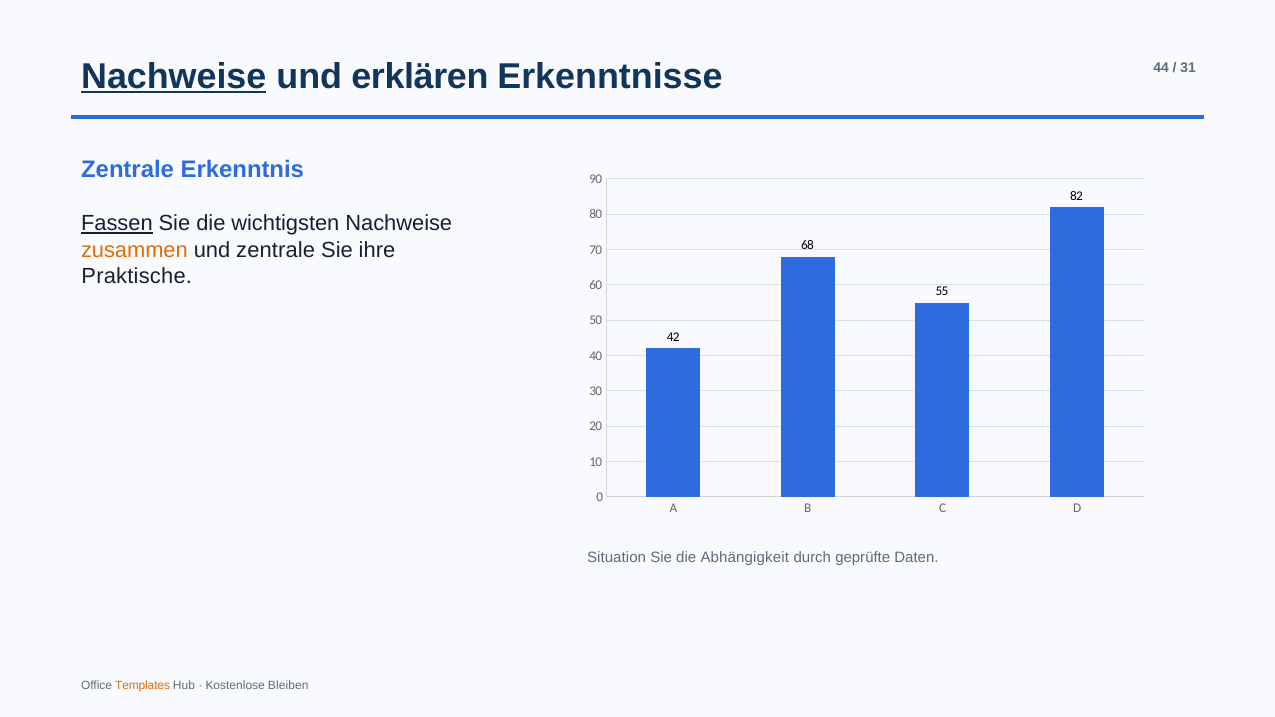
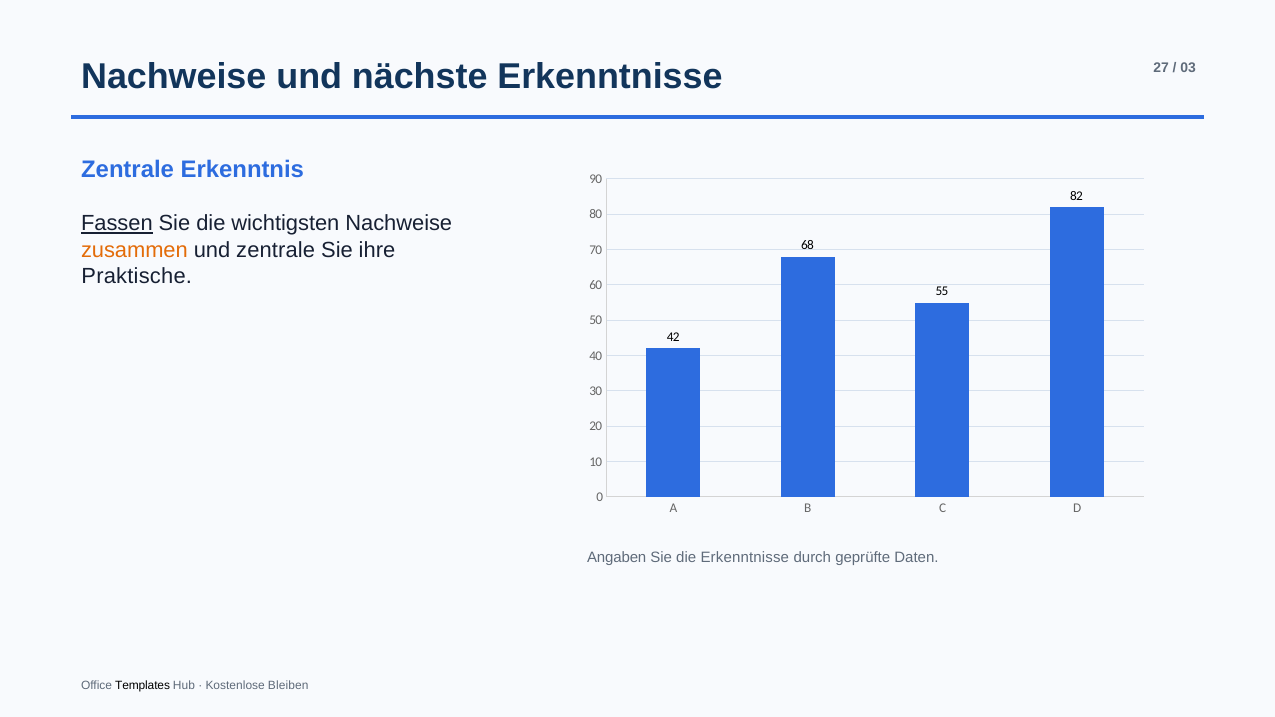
Nachweise at (174, 77) underline: present -> none
erklären: erklären -> nächste
44: 44 -> 27
31: 31 -> 03
Situation: Situation -> Angaben
die Abhängigkeit: Abhängigkeit -> Erkenntnisse
Templates colour: orange -> black
